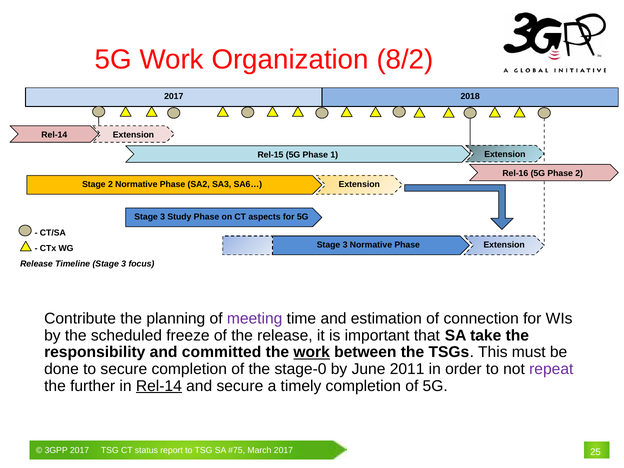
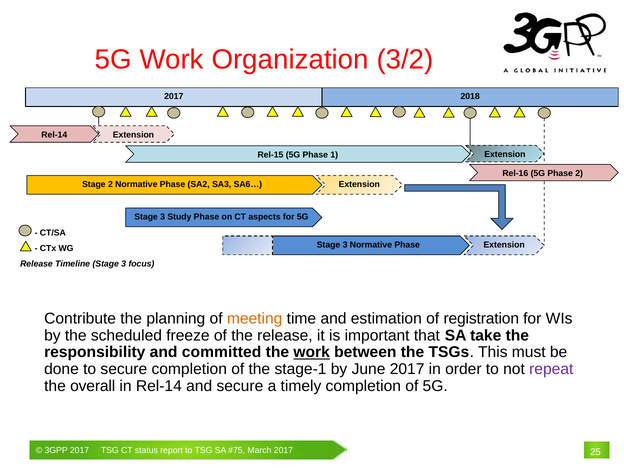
8/2: 8/2 -> 3/2
meeting colour: purple -> orange
connection: connection -> registration
stage-0: stage-0 -> stage-1
June 2011: 2011 -> 2017
further: further -> overall
Rel-14 at (159, 386) underline: present -> none
